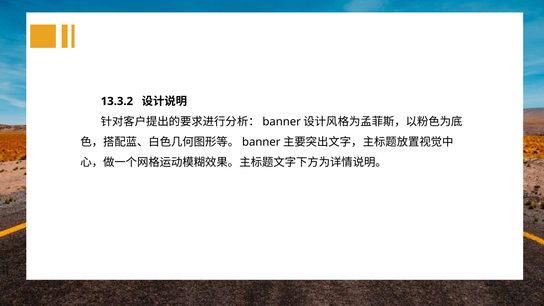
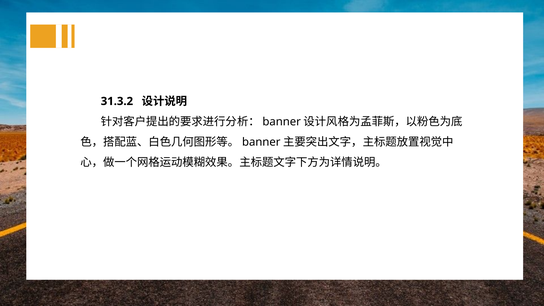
13.3.2: 13.3.2 -> 31.3.2
